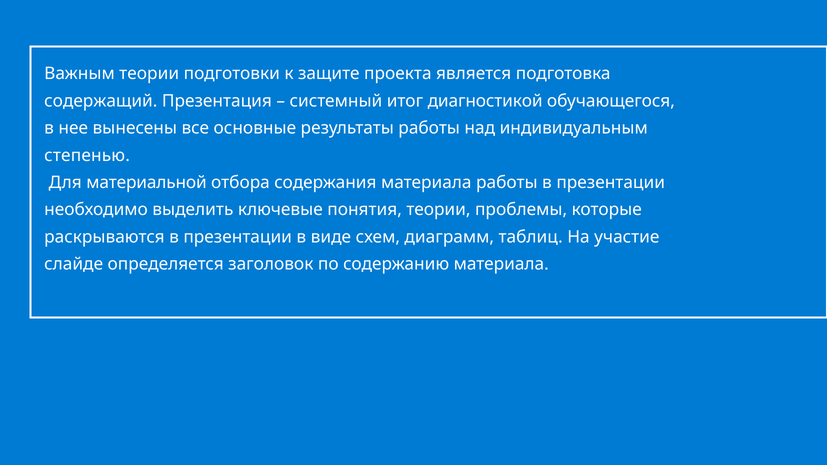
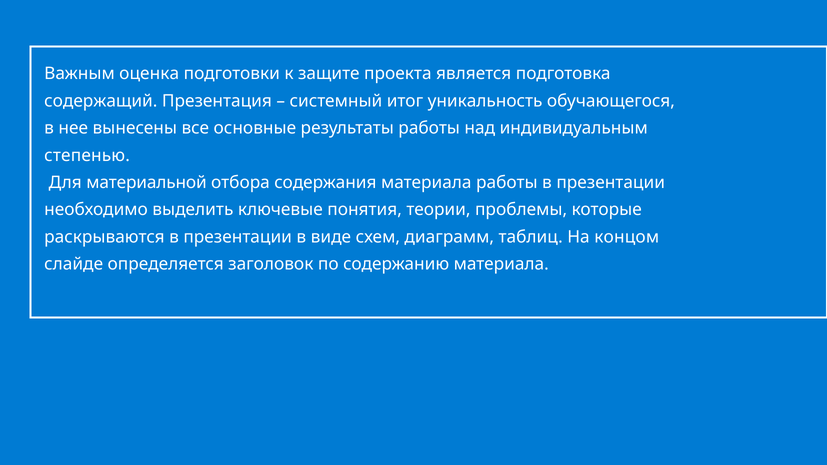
Важным теории: теории -> оценка
диагностикой: диагностикой -> уникальность
участие: участие -> концом
